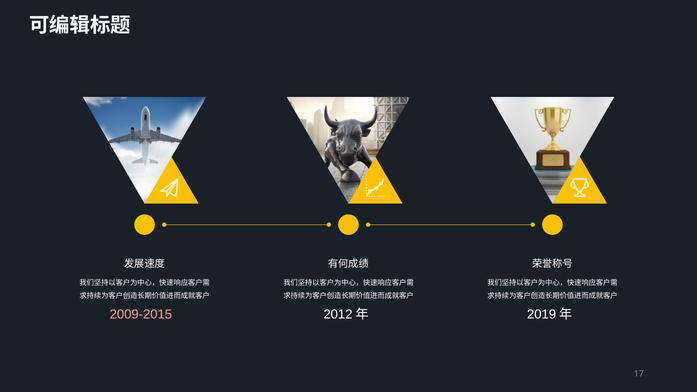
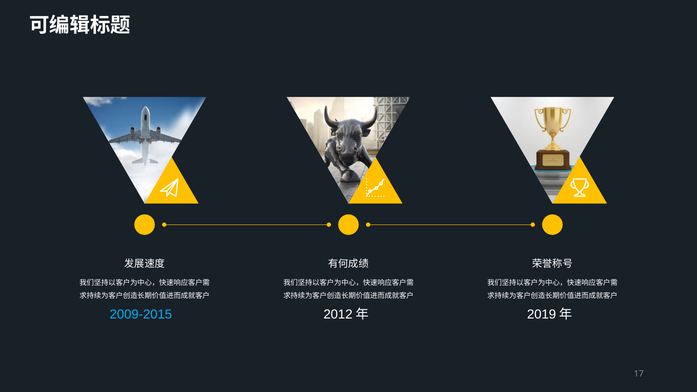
2009-2015 colour: pink -> light blue
